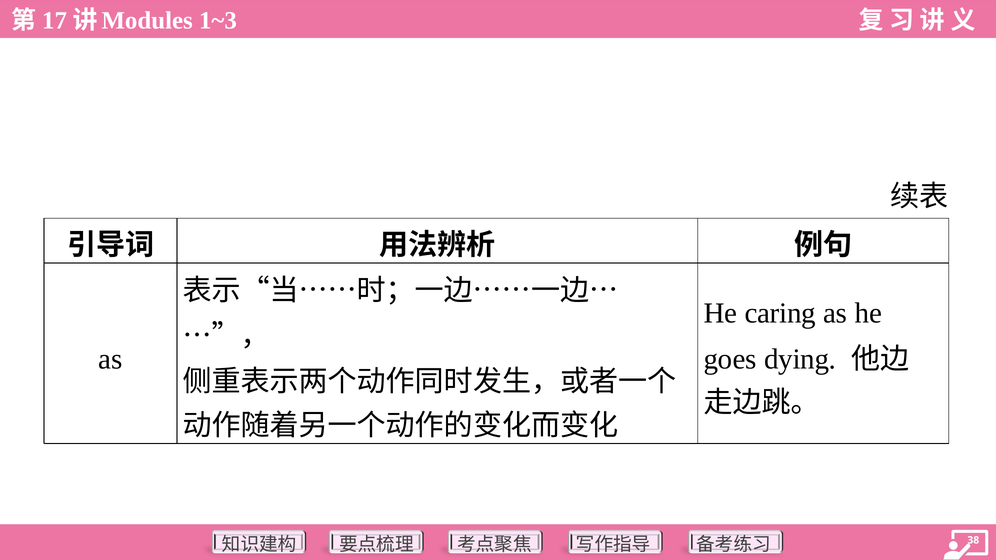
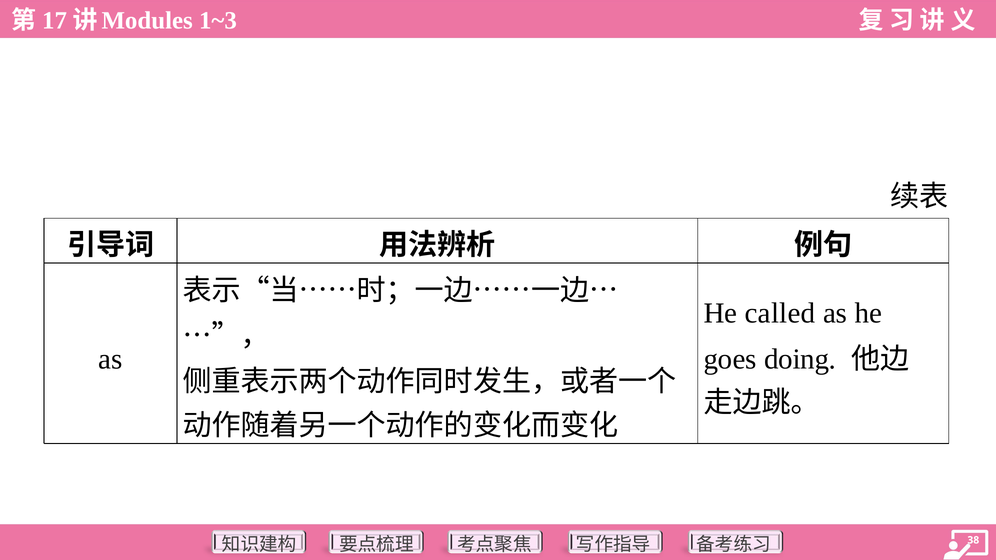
caring: caring -> called
dying: dying -> doing
